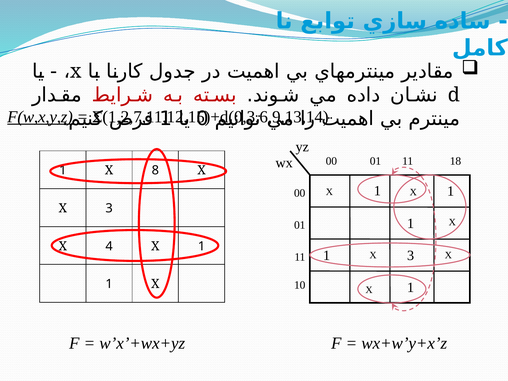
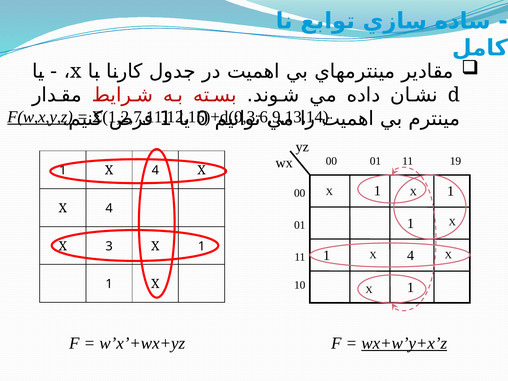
18: 18 -> 19
8 at (155, 170): 8 -> 4
3 at (109, 208): 3 -> 4
4: 4 -> 3
1 3: 3 -> 4
wx+w’y+x’z underline: none -> present
